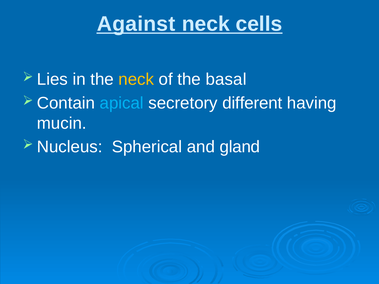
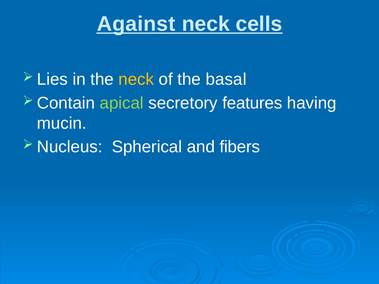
apical colour: light blue -> light green
different: different -> features
gland: gland -> fibers
